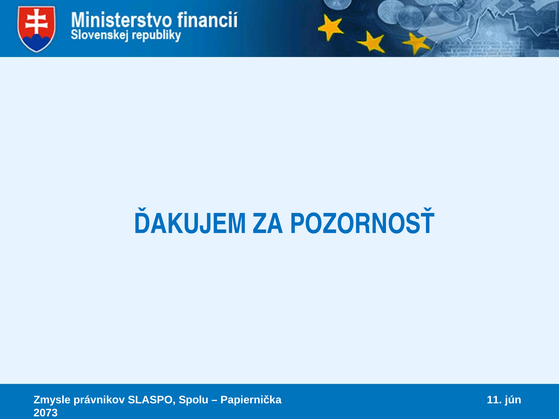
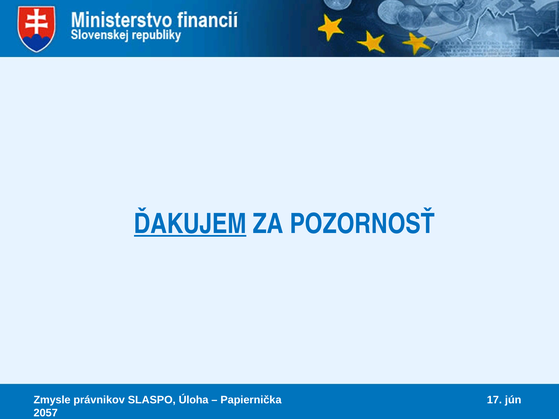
ĎAKUJEM underline: none -> present
Spolu: Spolu -> Úloha
11: 11 -> 17
2073: 2073 -> 2057
